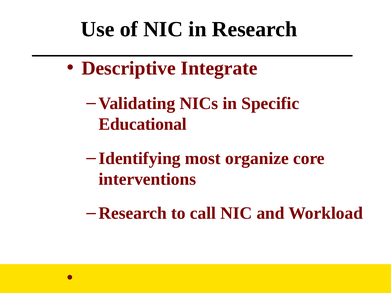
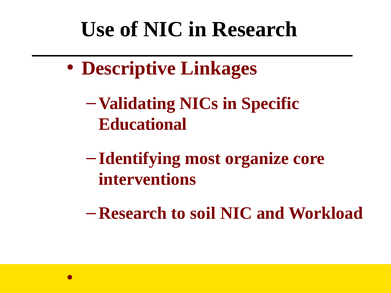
Integrate: Integrate -> Linkages
call: call -> soil
